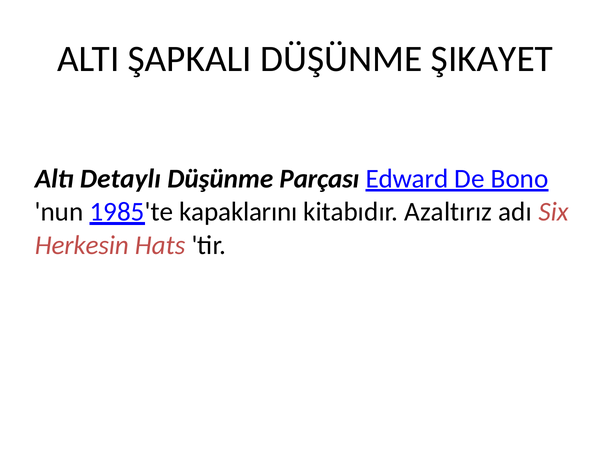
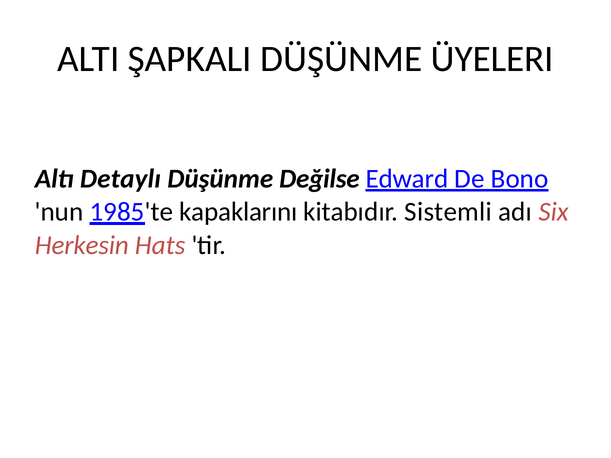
ŞIKAYET: ŞIKAYET -> ÜYELERI
Parçası: Parçası -> Değilse
Azaltırız: Azaltırız -> Sistemli
